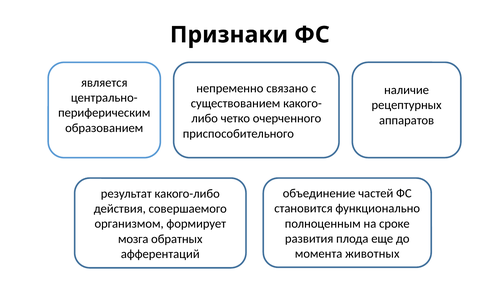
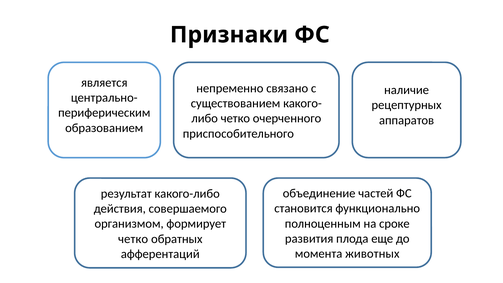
мозга at (133, 239): мозга -> четко
